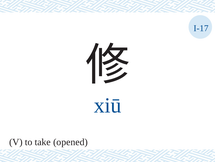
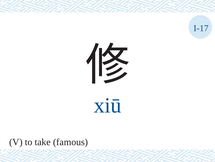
opened: opened -> famous
